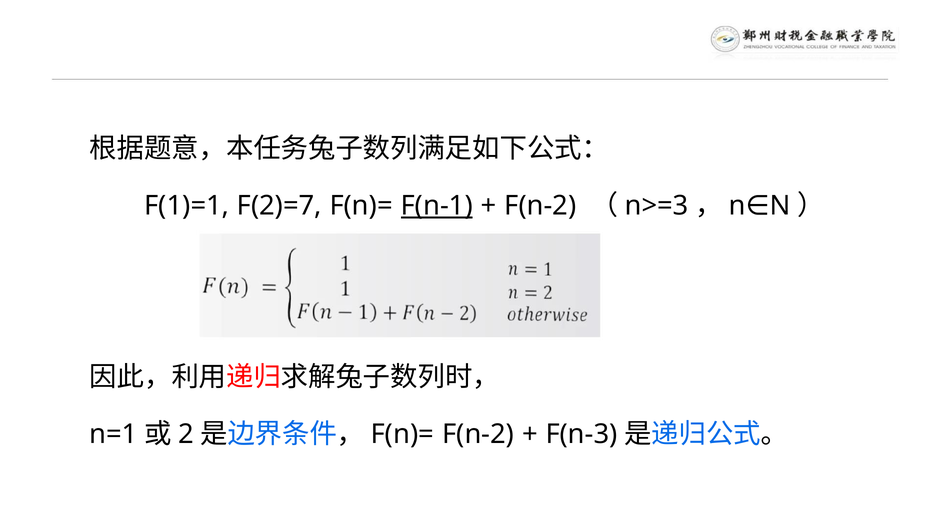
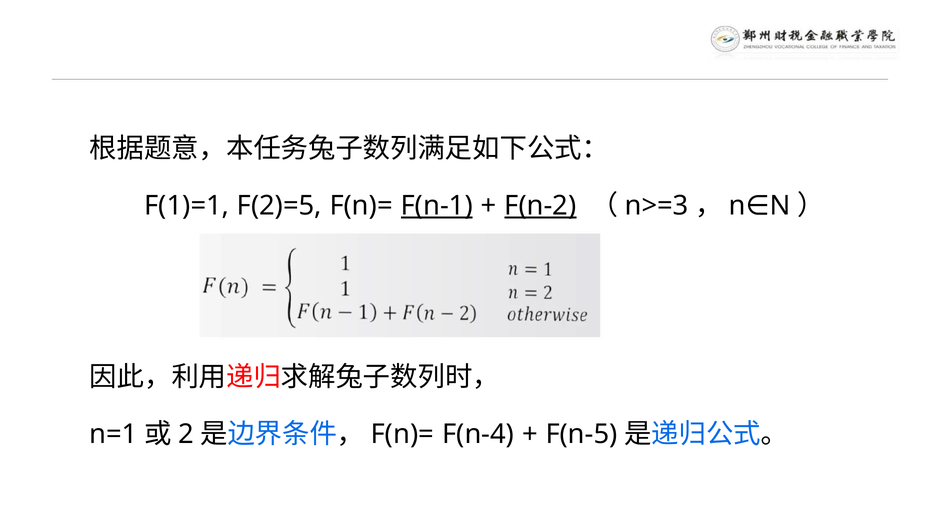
F(2)=7: F(2)=7 -> F(2)=5
F(n-2 at (540, 206) underline: none -> present
F(n)= F(n-2: F(n-2 -> F(n-4
F(n-3: F(n-3 -> F(n-5
